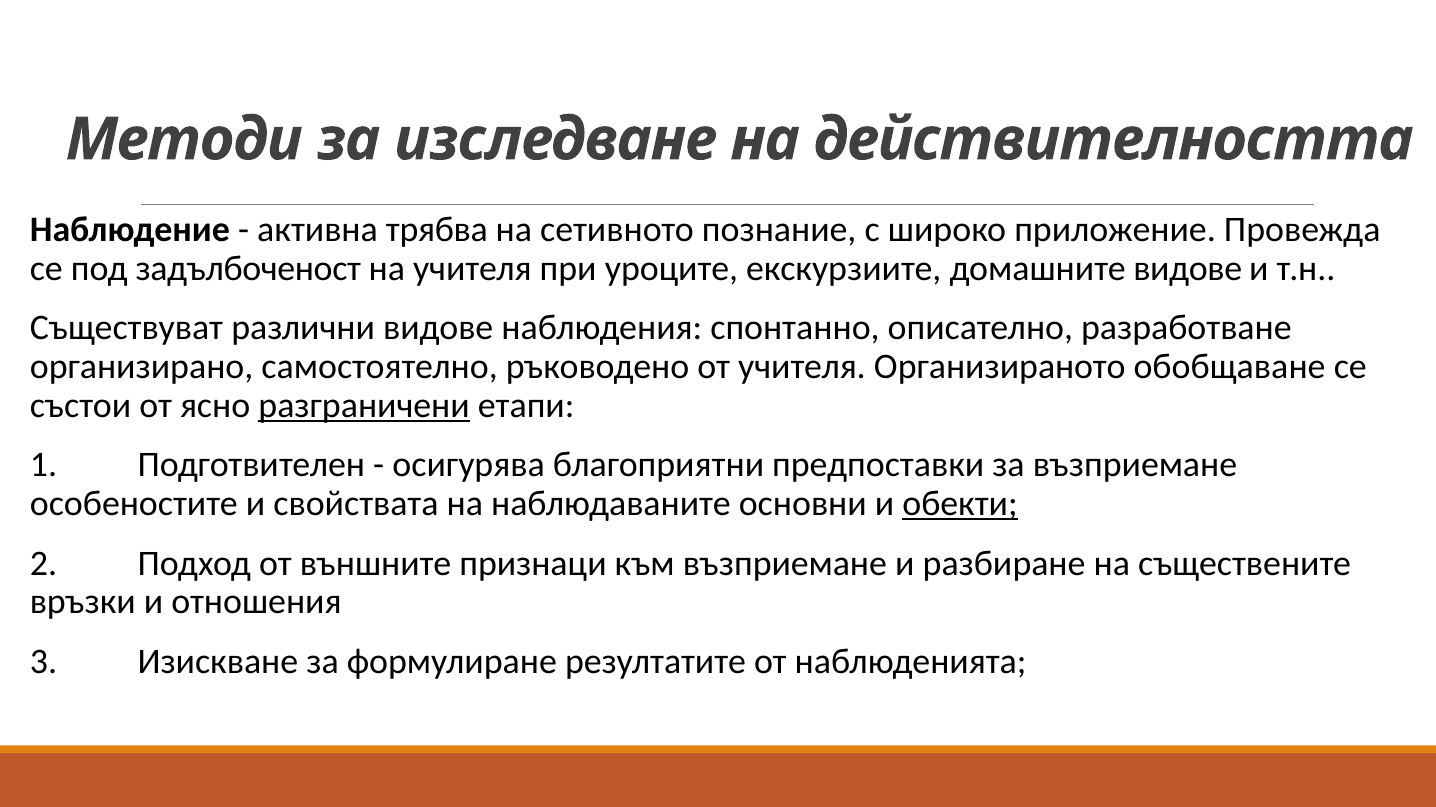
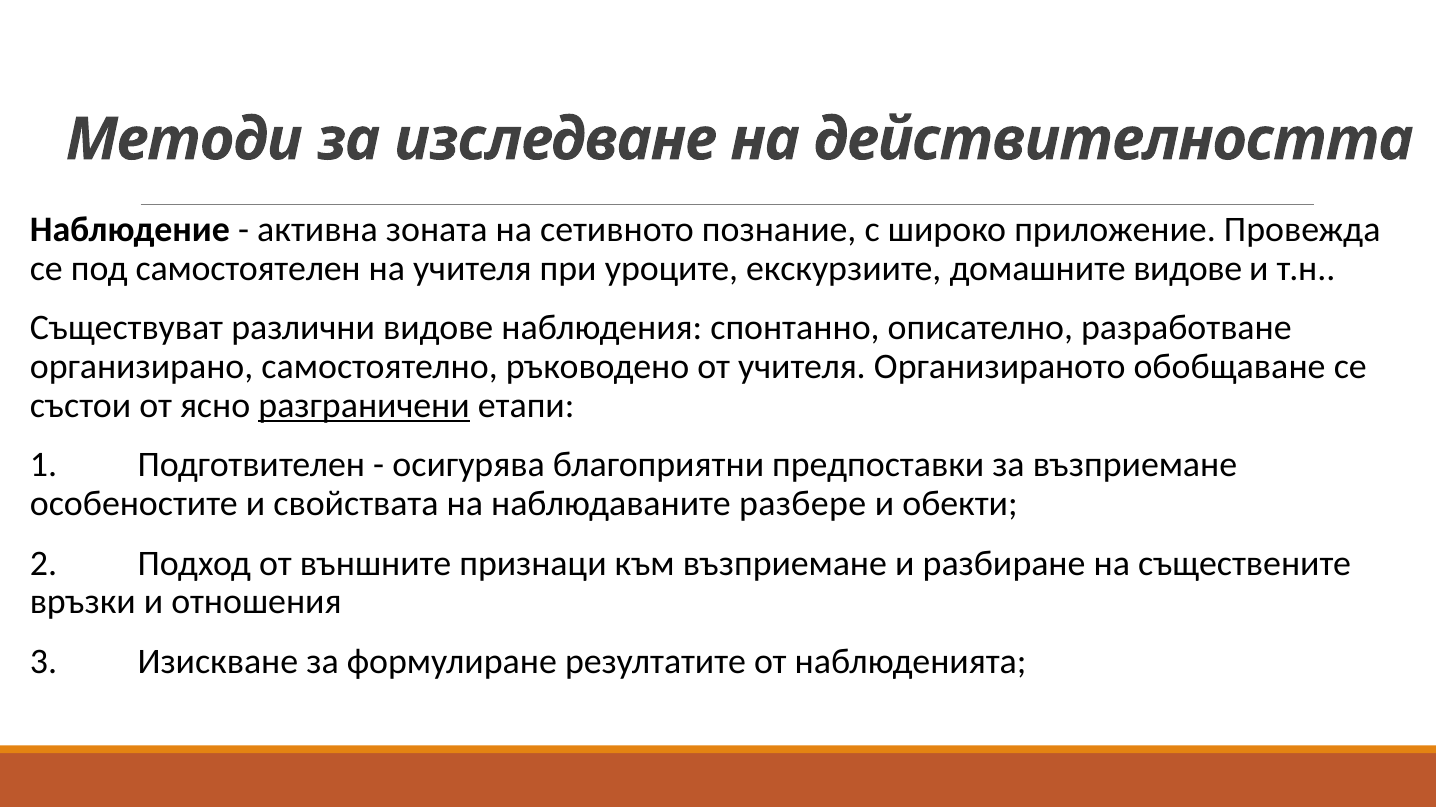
трябва: трябва -> зоната
задълбоченост: задълбоченост -> самостоятелен
основни: основни -> разбере
обекти underline: present -> none
